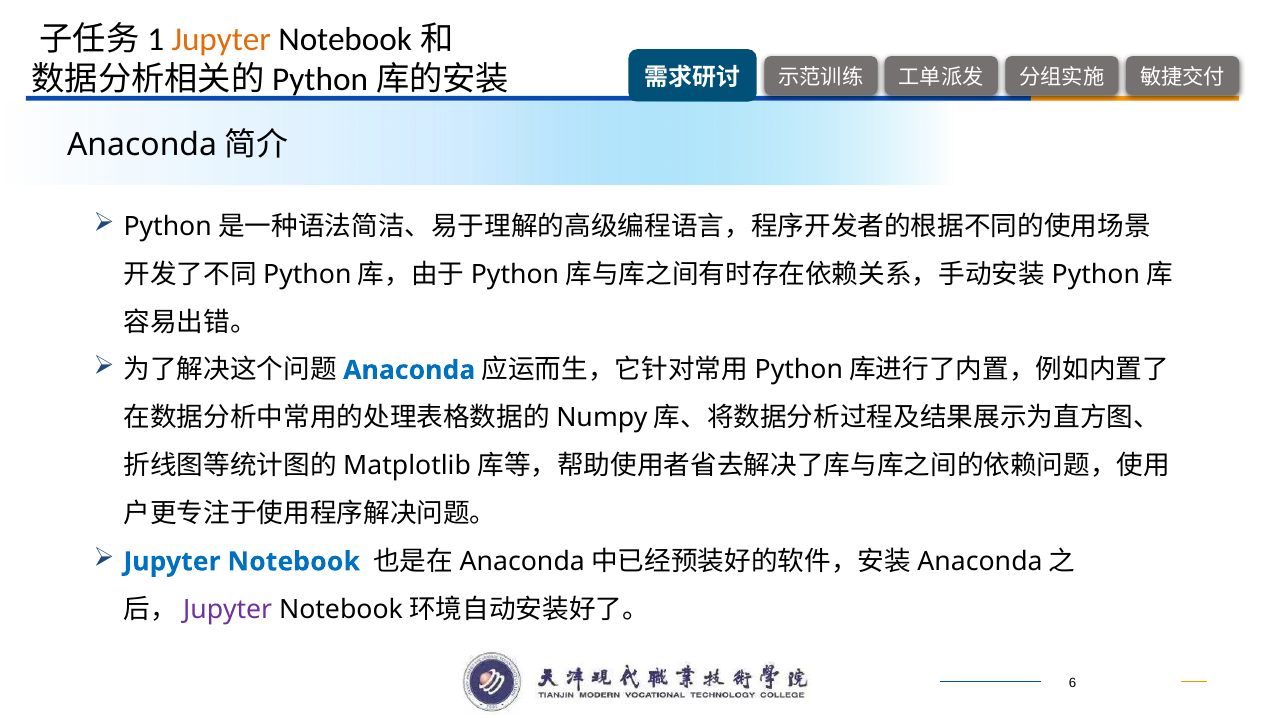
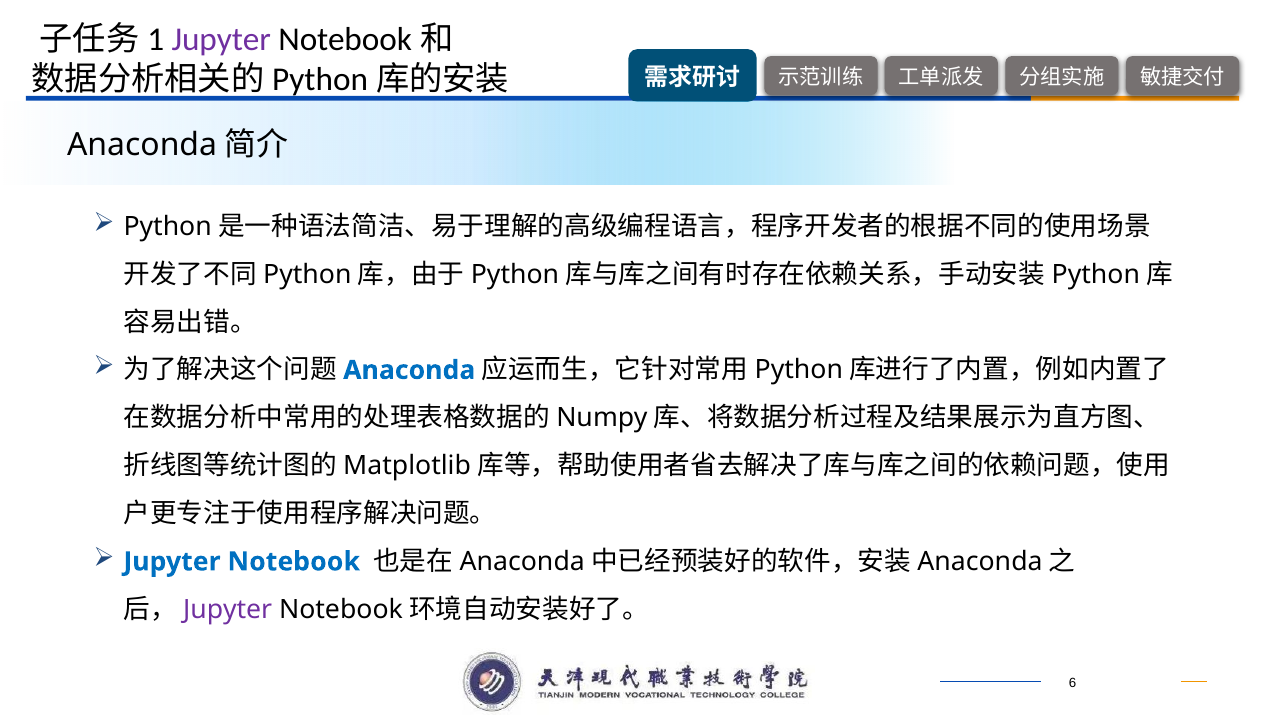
Jupyter at (221, 40) colour: orange -> purple
